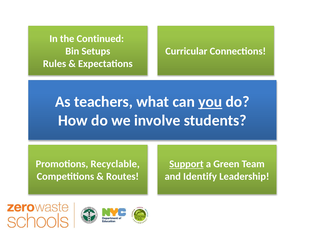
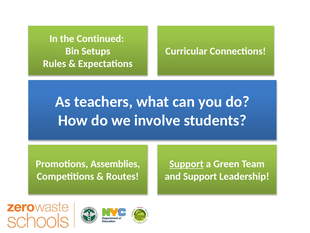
you underline: present -> none
Recyclable: Recyclable -> Assemblies
and Identify: Identify -> Support
